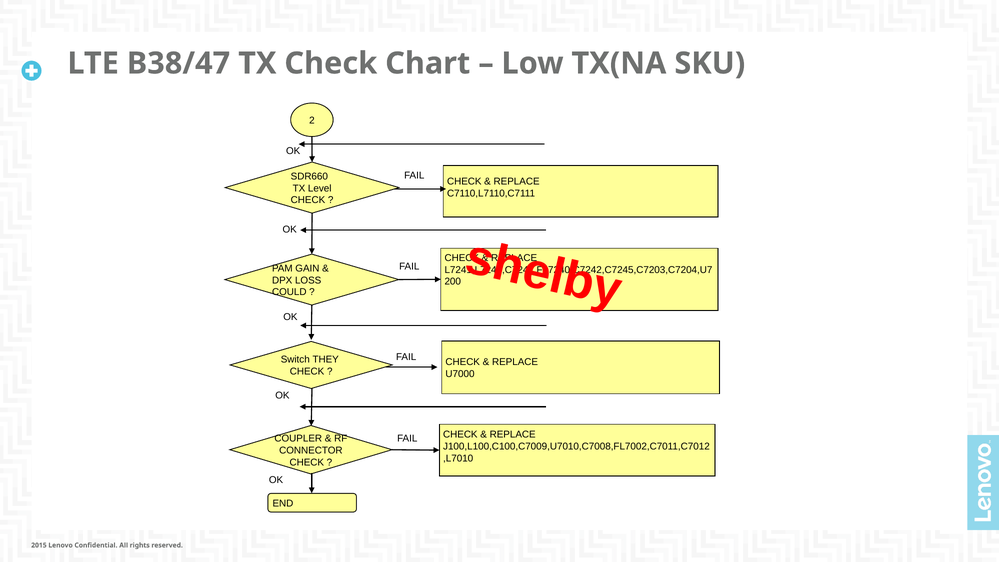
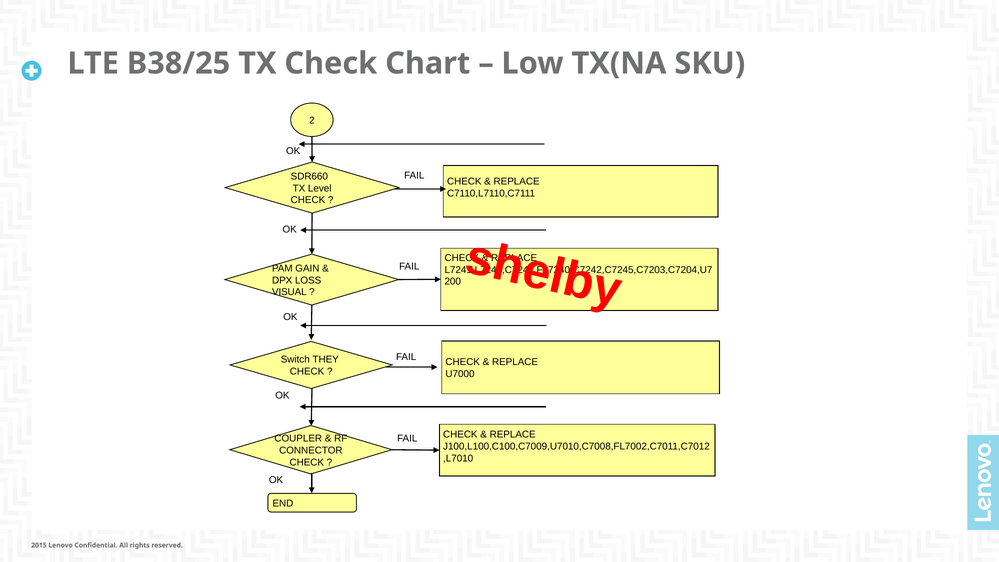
B38/47: B38/47 -> B38/25
COULD: COULD -> VISUAL
